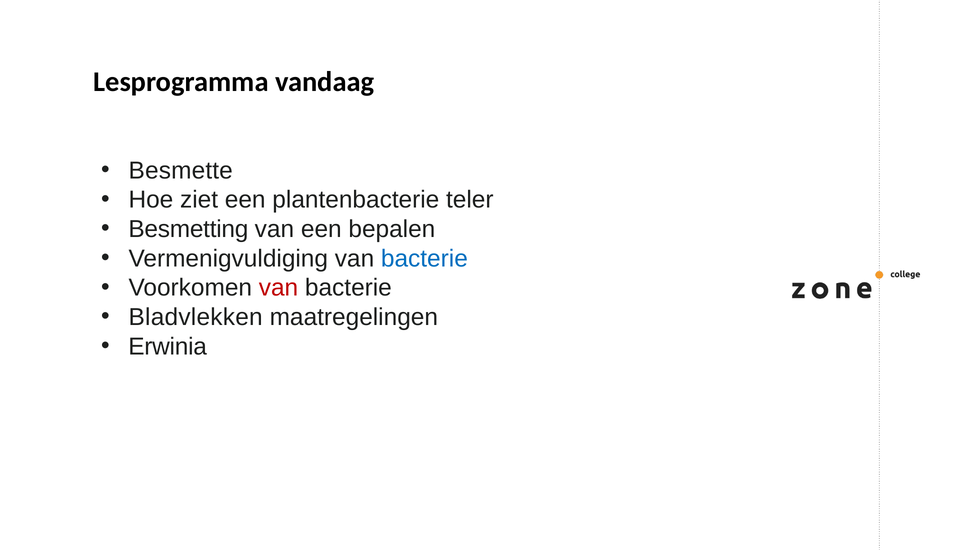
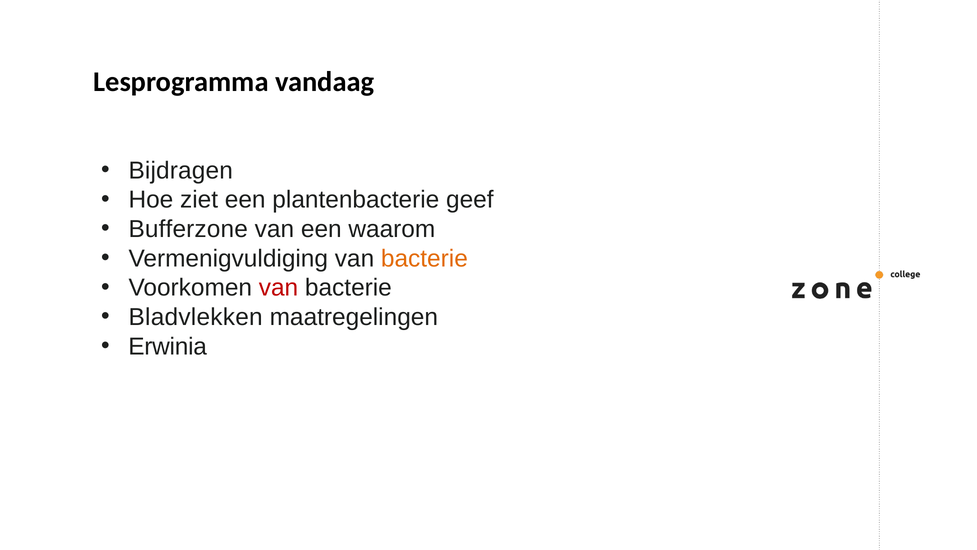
Besmette: Besmette -> Bijdragen
teler: teler -> geef
Besmetting: Besmetting -> Bufferzone
bepalen: bepalen -> waarom
bacterie at (424, 258) colour: blue -> orange
